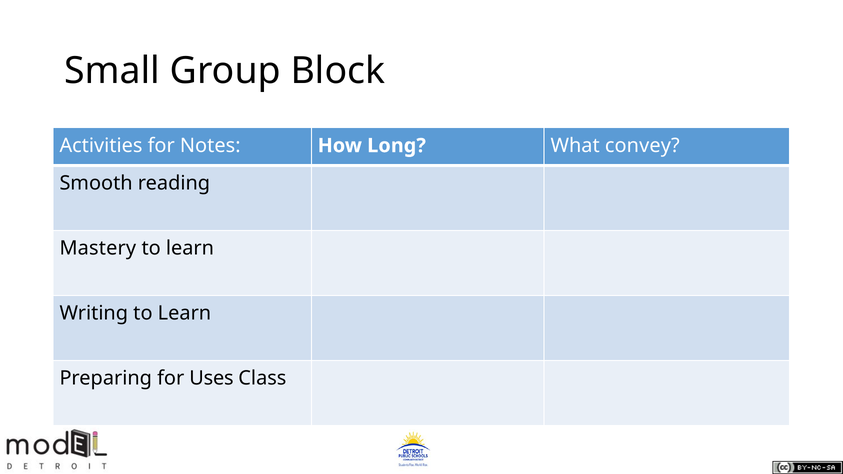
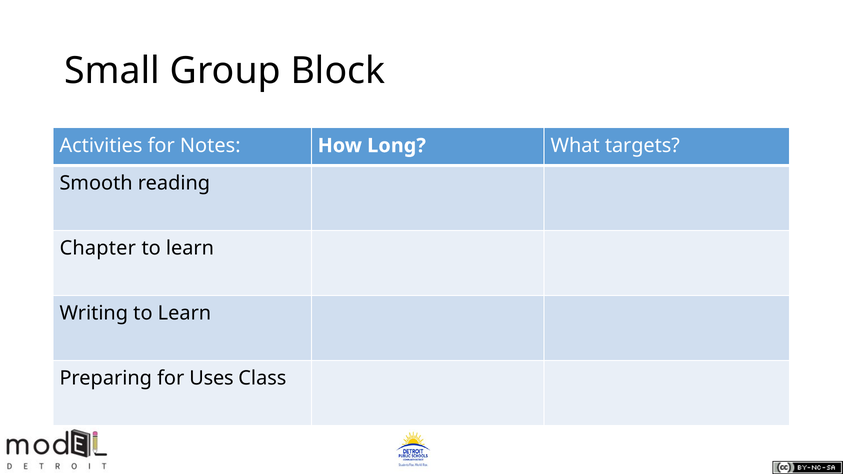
convey: convey -> targets
Mastery: Mastery -> Chapter
